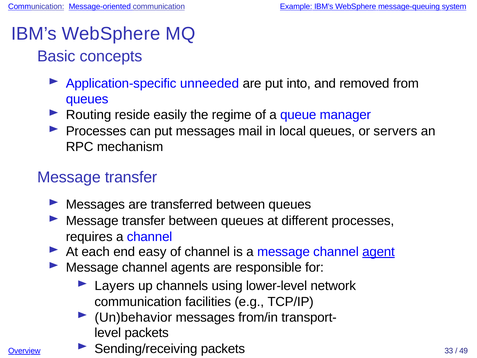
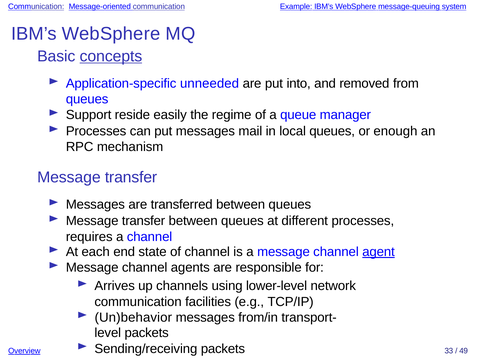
concepts underline: none -> present
Routing: Routing -> Support
servers: servers -> enough
easy: easy -> state
Layers: Layers -> Arrives
